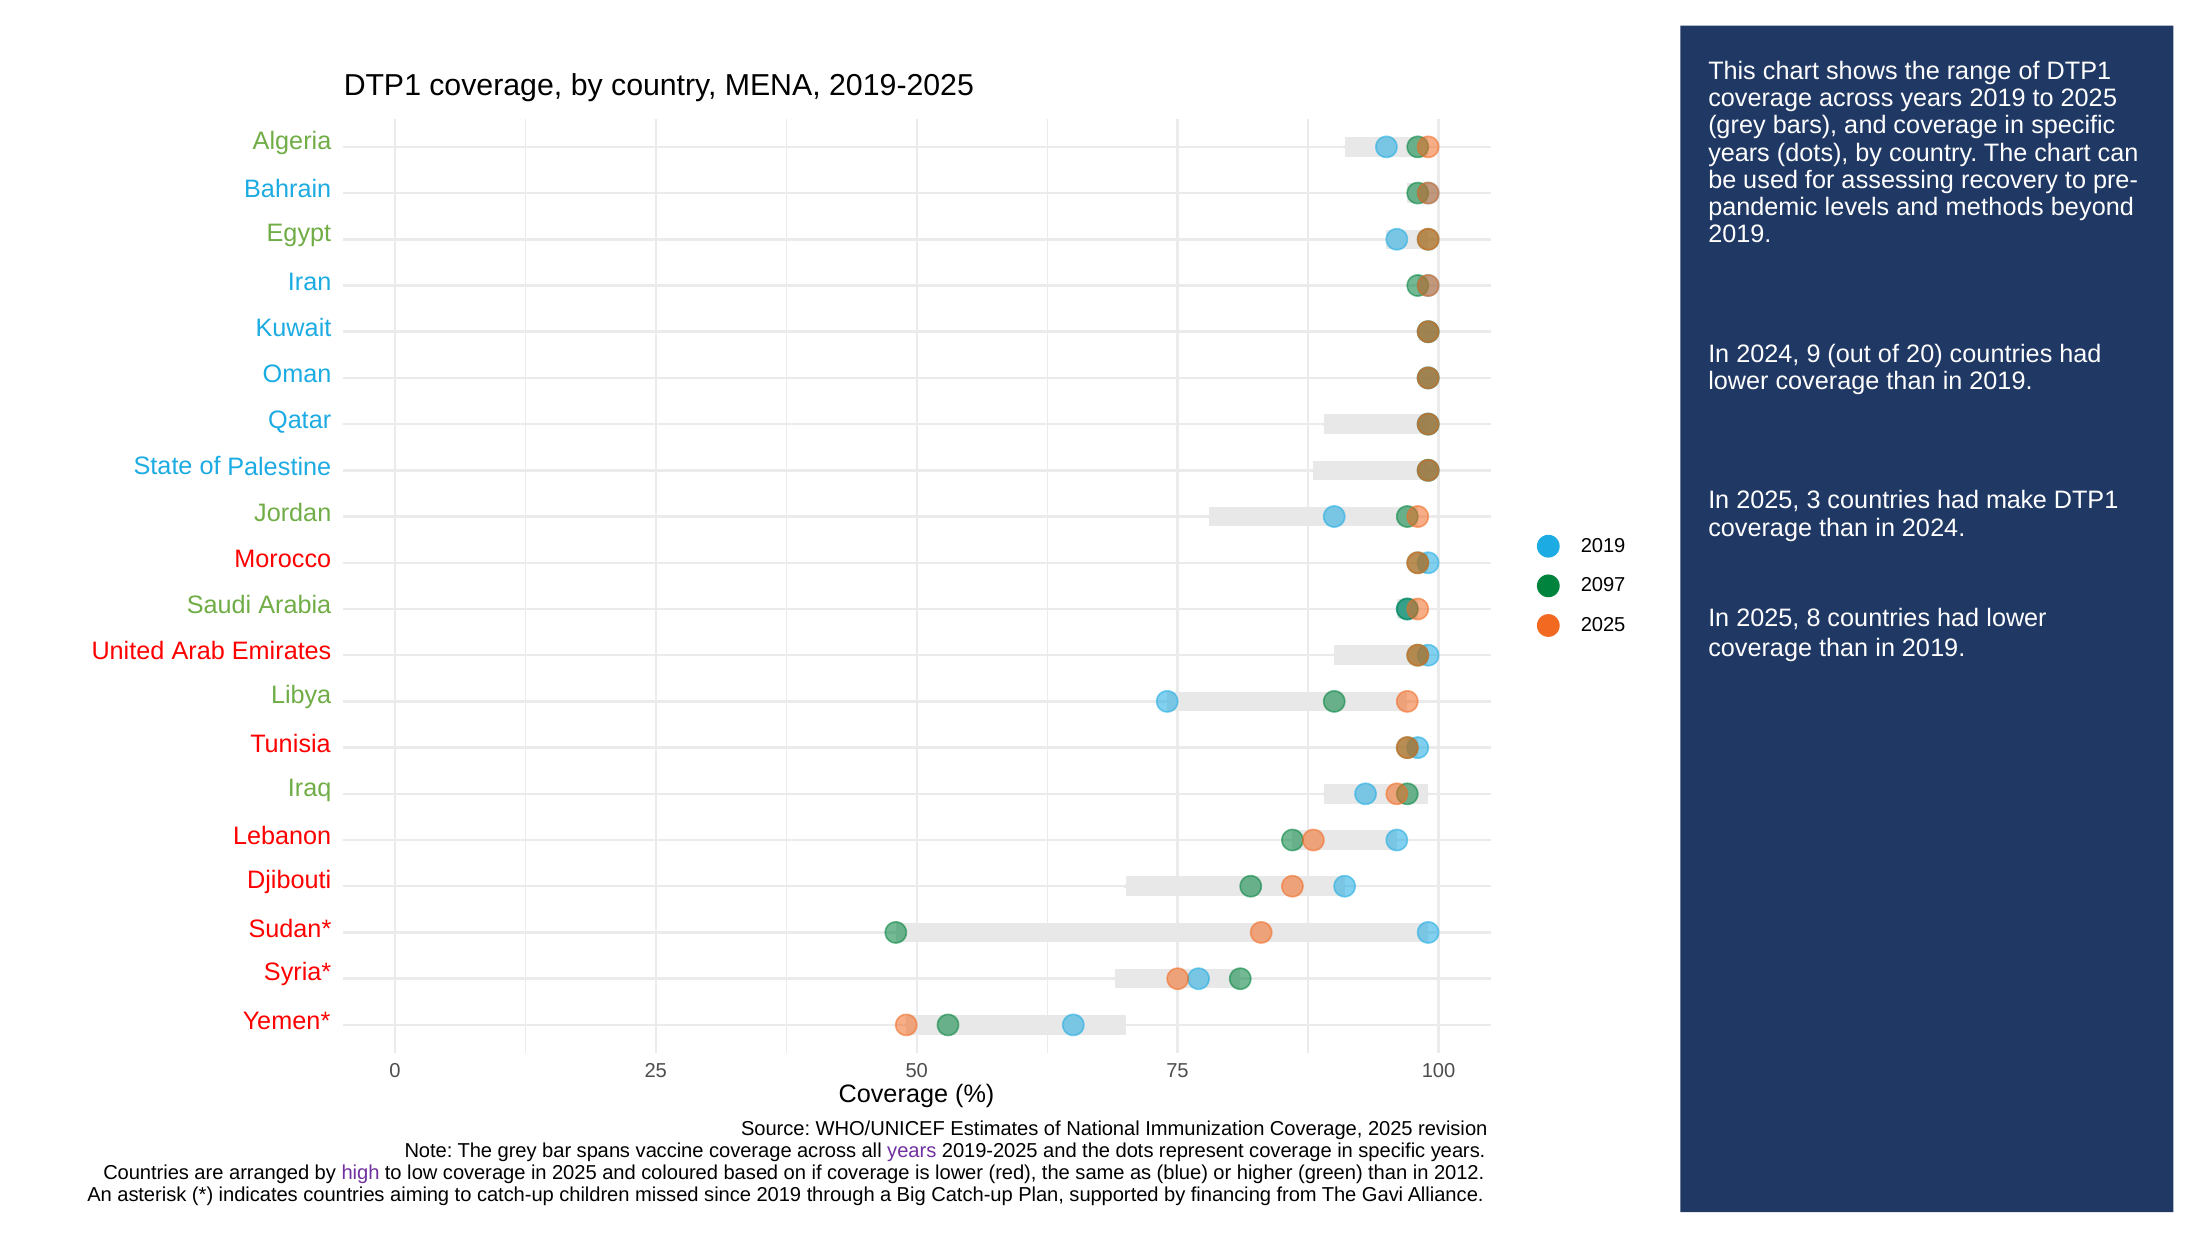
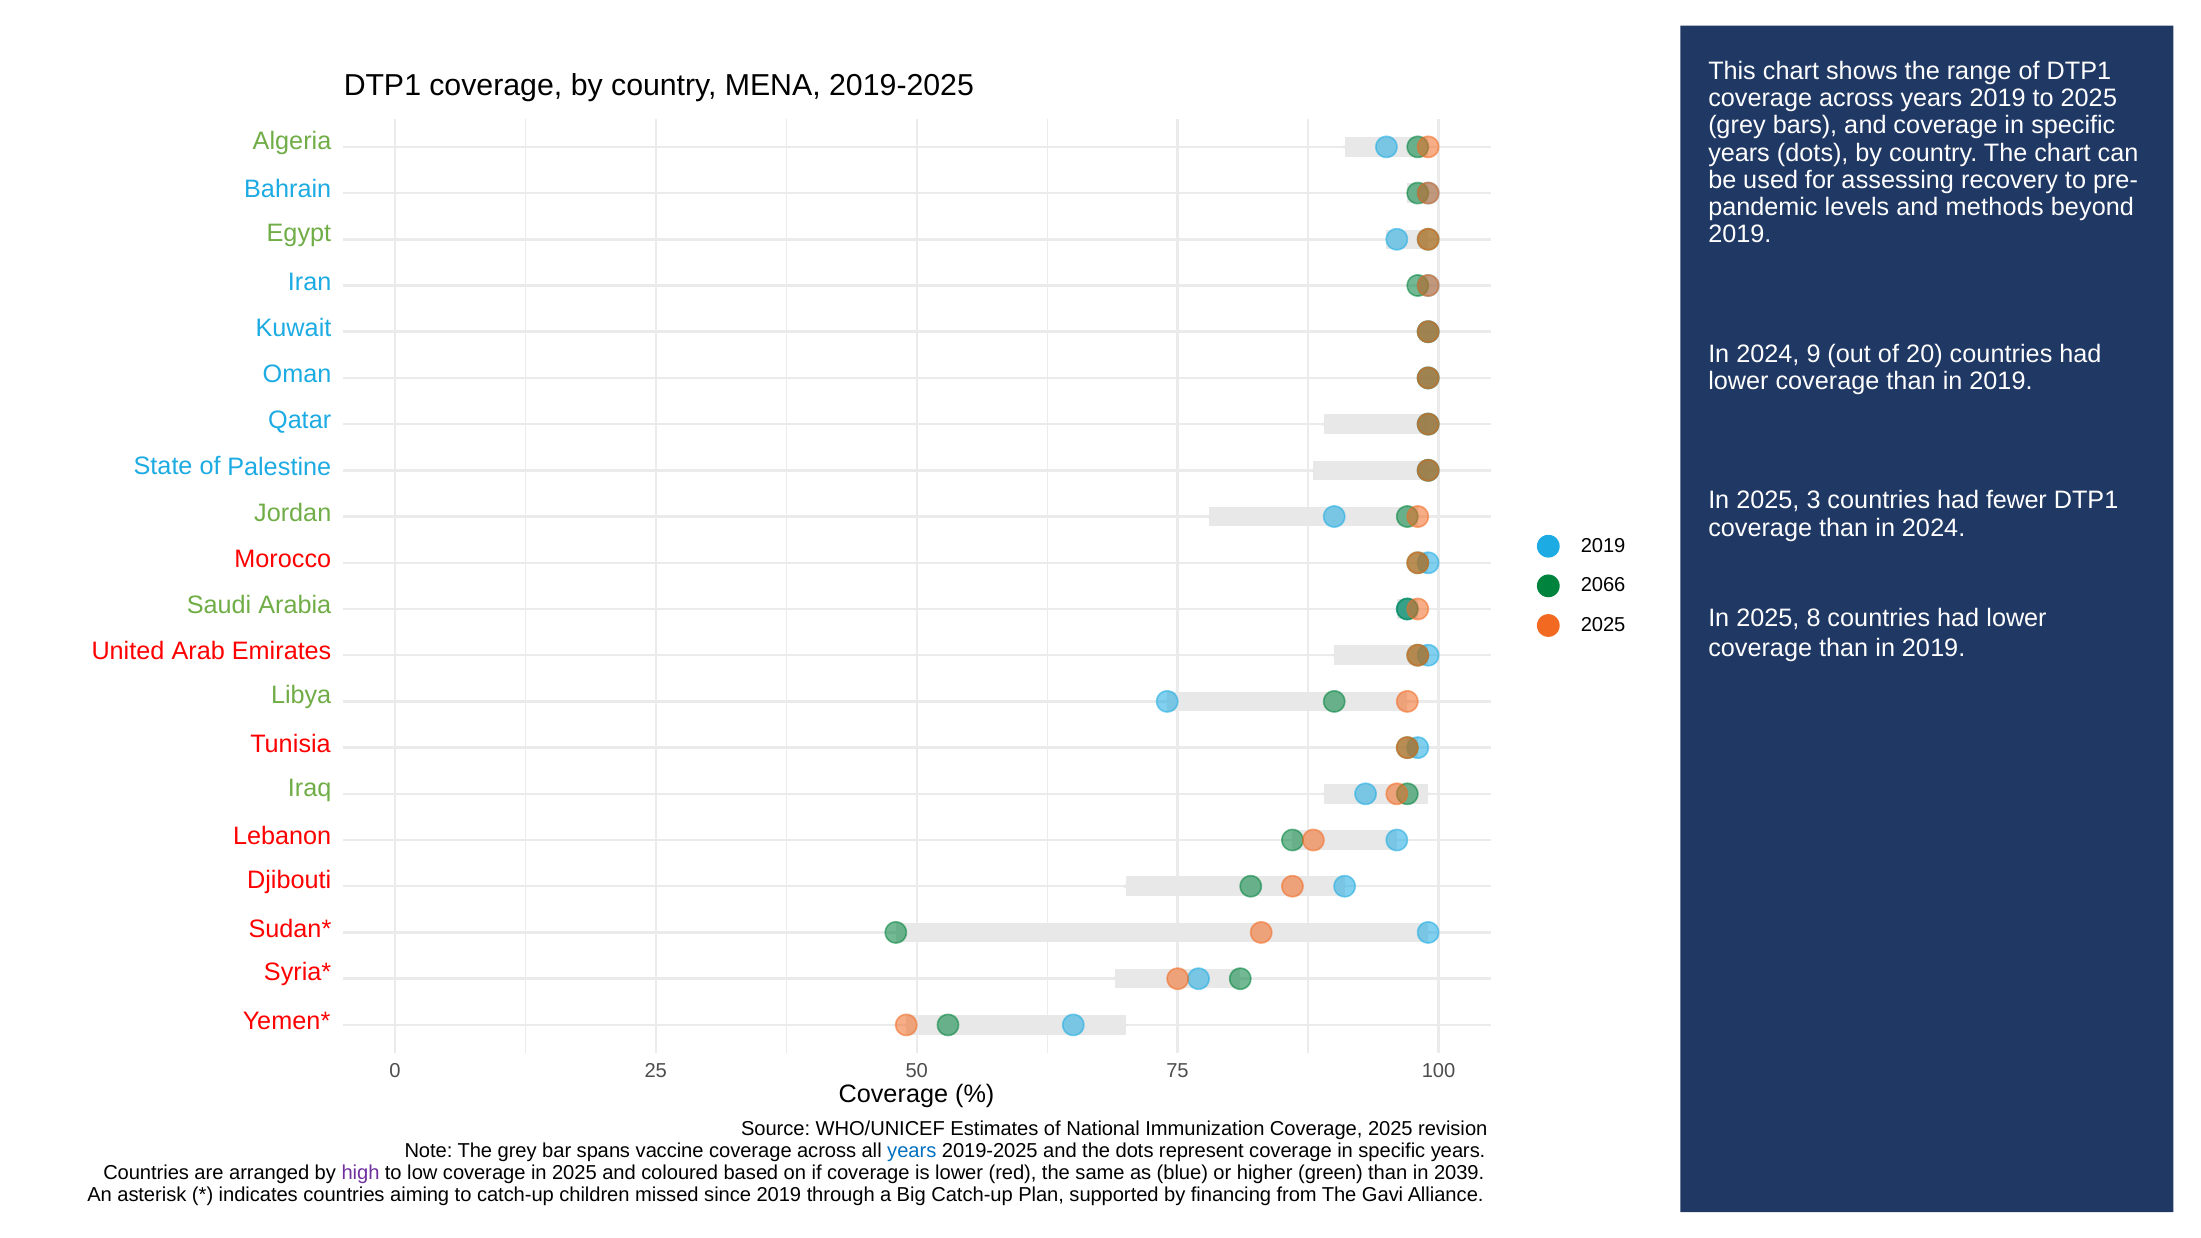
make: make -> fewer
2097: 2097 -> 2066
years at (912, 1151) colour: purple -> blue
2012: 2012 -> 2039
